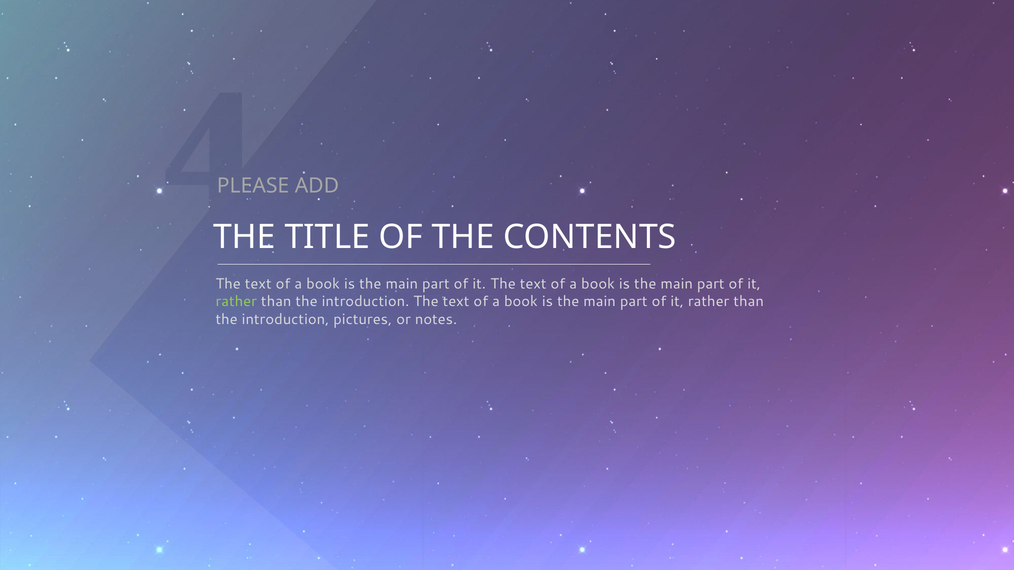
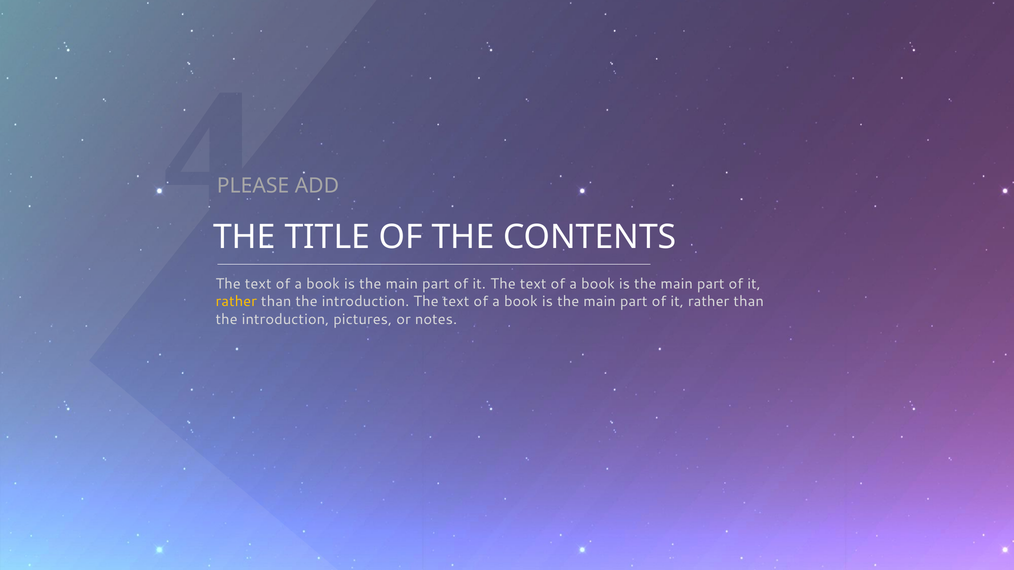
rather at (236, 302) colour: light green -> yellow
